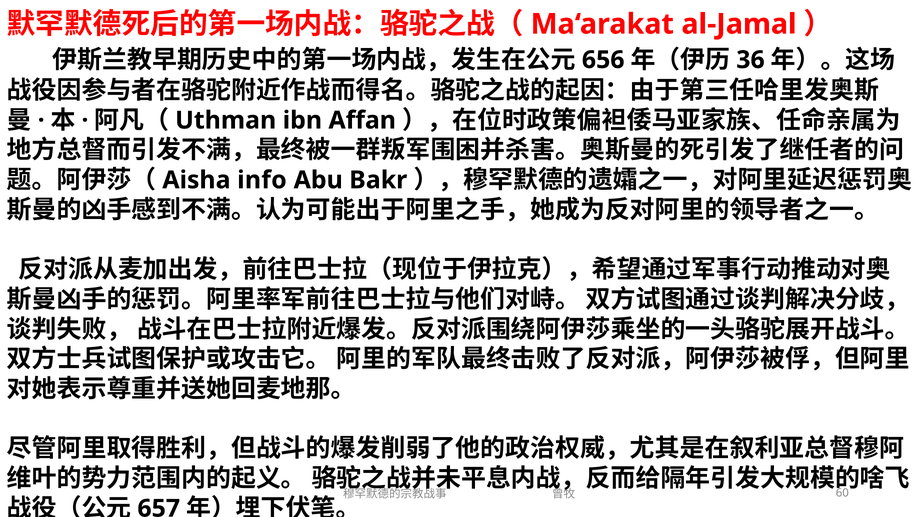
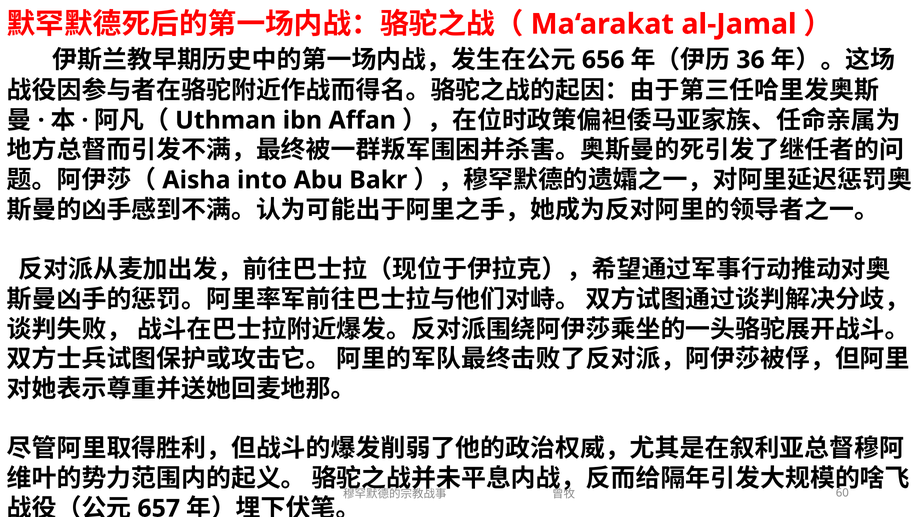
info: info -> into
